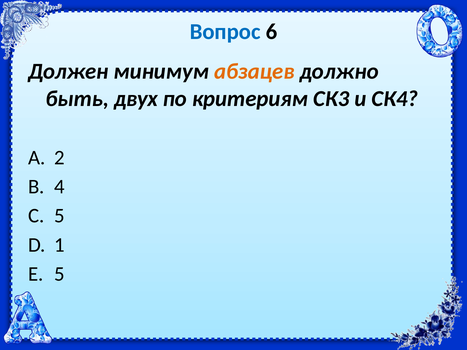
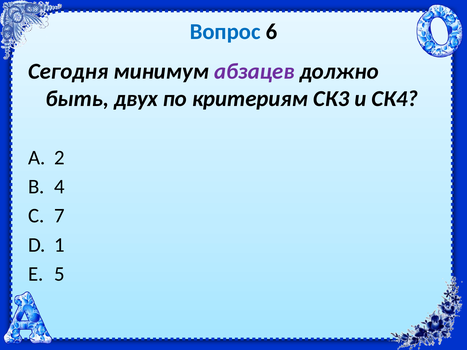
Должен: Должен -> Сегодня
абзацев colour: orange -> purple
5 at (60, 216): 5 -> 7
